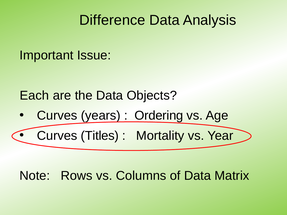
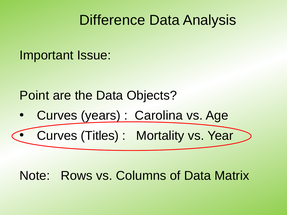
Each: Each -> Point
Ordering: Ordering -> Carolina
